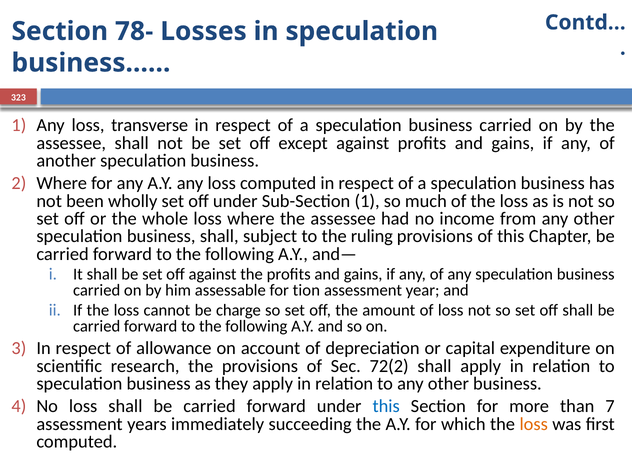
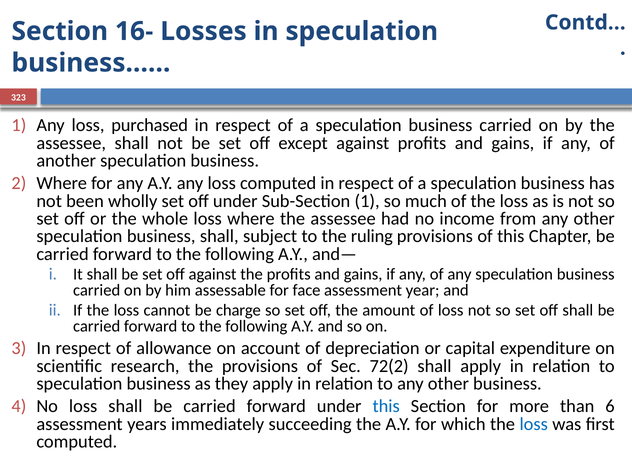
78-: 78- -> 16-
transverse: transverse -> purchased
tion: tion -> face
7: 7 -> 6
loss at (534, 424) colour: orange -> blue
